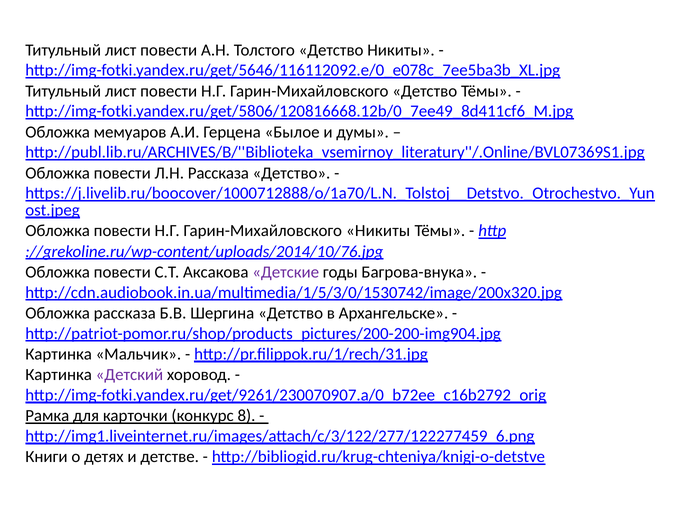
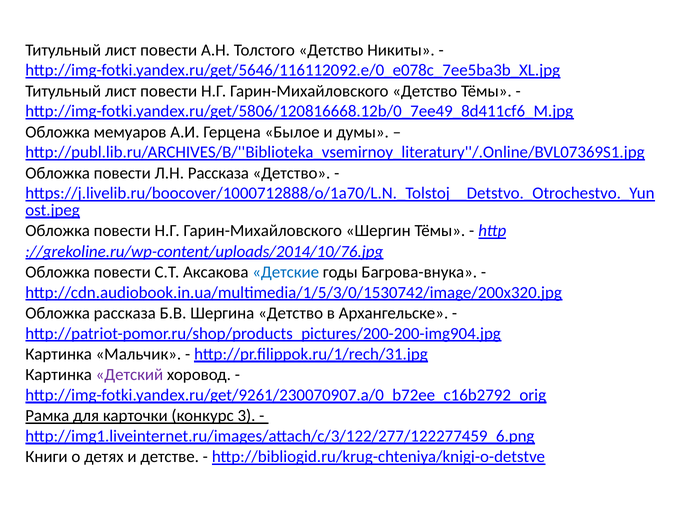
Гарин-Михайловского Никиты: Никиты -> Шергин
Детские colour: purple -> blue
8: 8 -> 3
